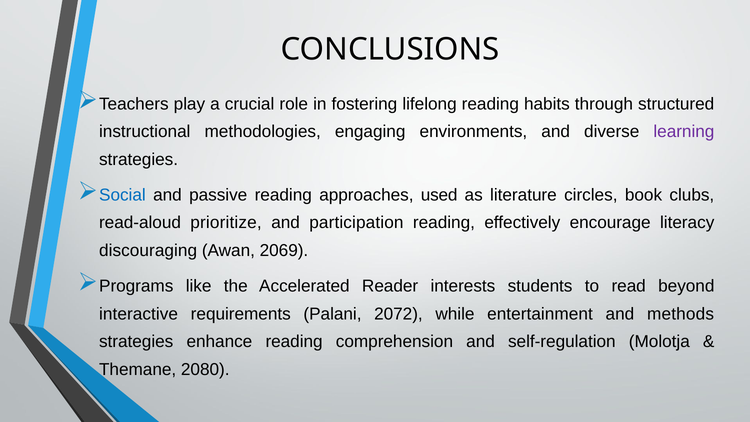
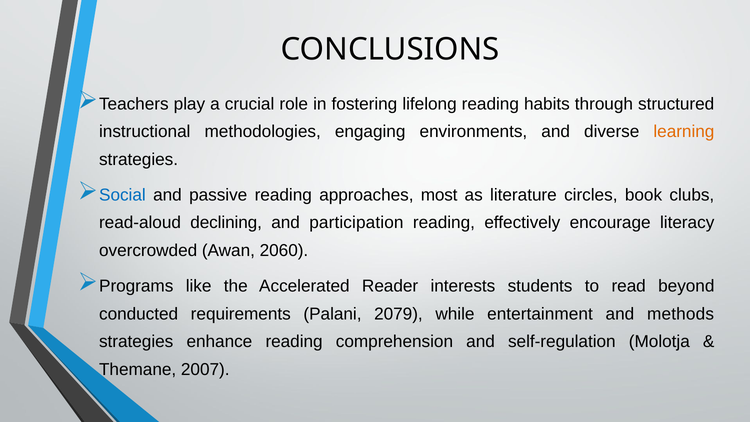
learning colour: purple -> orange
used: used -> most
prioritize: prioritize -> declining
discouraging: discouraging -> overcrowded
2069: 2069 -> 2060
interactive: interactive -> conducted
2072: 2072 -> 2079
2080: 2080 -> 2007
